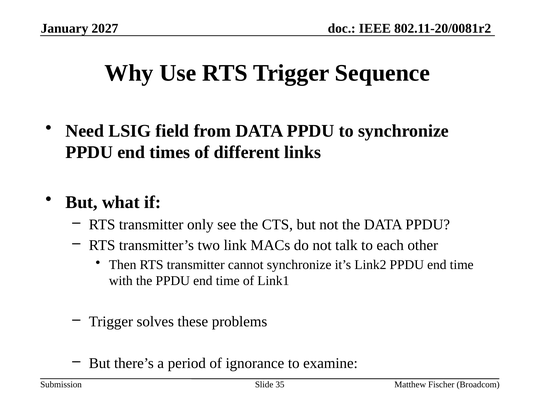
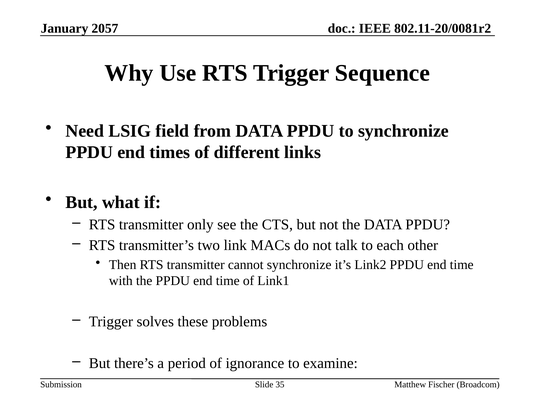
2027: 2027 -> 2057
